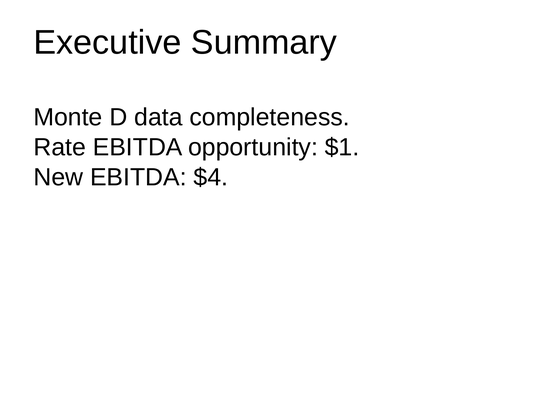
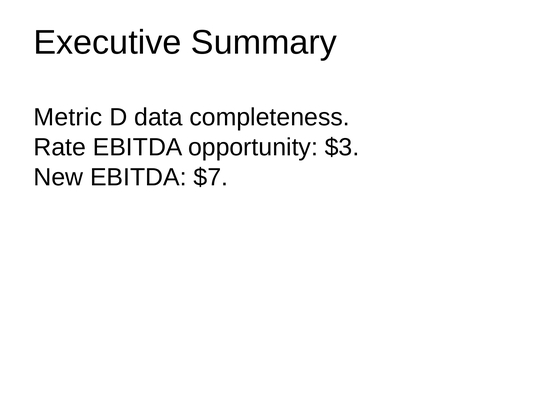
Monte: Monte -> Metric
$1: $1 -> $3
$4: $4 -> $7
